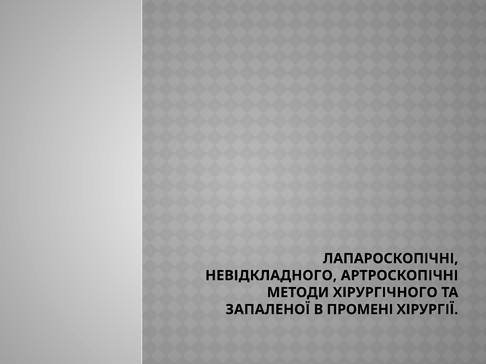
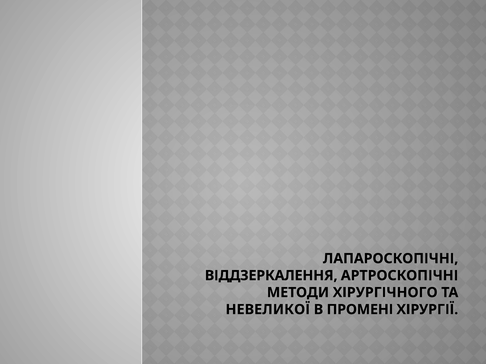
НЕВІДКЛАДНОГО: НЕВІДКЛАДНОГО -> ВІДДЗЕРКАЛЕННЯ
ЗАПАЛЕНОЇ: ЗАПАЛЕНОЇ -> НЕВЕЛИКОЇ
